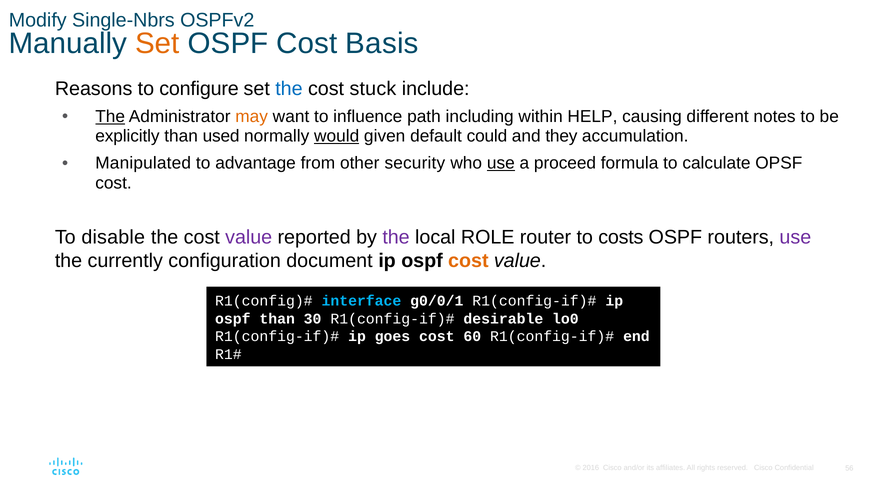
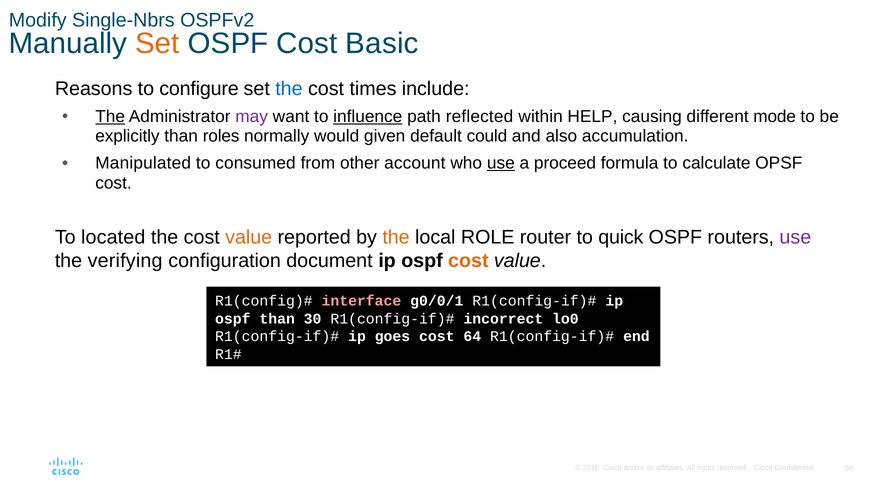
Basis: Basis -> Basic
stuck: stuck -> times
may colour: orange -> purple
influence underline: none -> present
including: including -> reflected
notes: notes -> mode
used: used -> roles
would underline: present -> none
they: they -> also
advantage: advantage -> consumed
security: security -> account
disable: disable -> located
value at (249, 237) colour: purple -> orange
the at (396, 237) colour: purple -> orange
costs: costs -> quick
currently: currently -> verifying
interface colour: light blue -> pink
desirable: desirable -> incorrect
60: 60 -> 64
